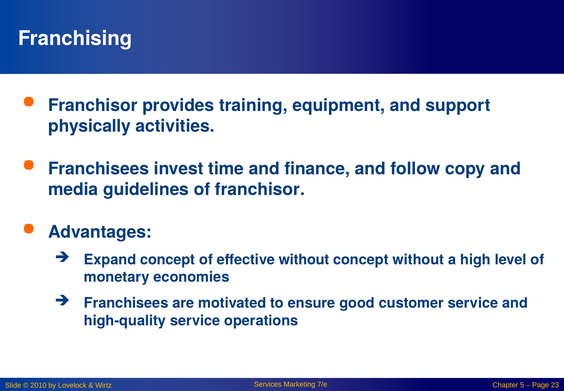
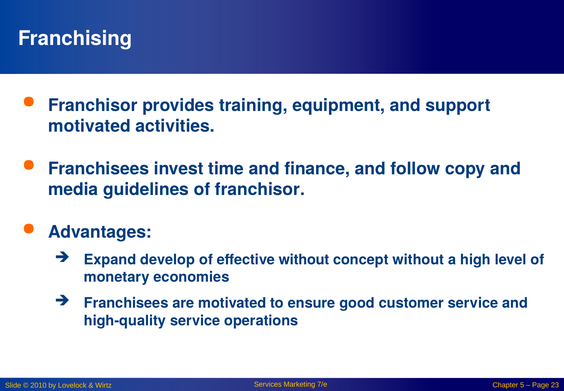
physically at (90, 126): physically -> motivated
Expand concept: concept -> develop
